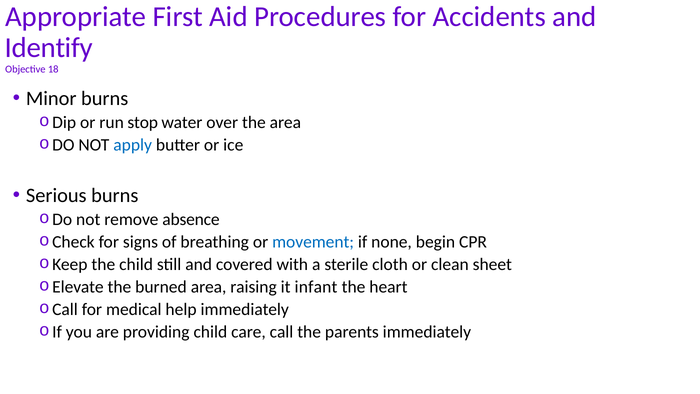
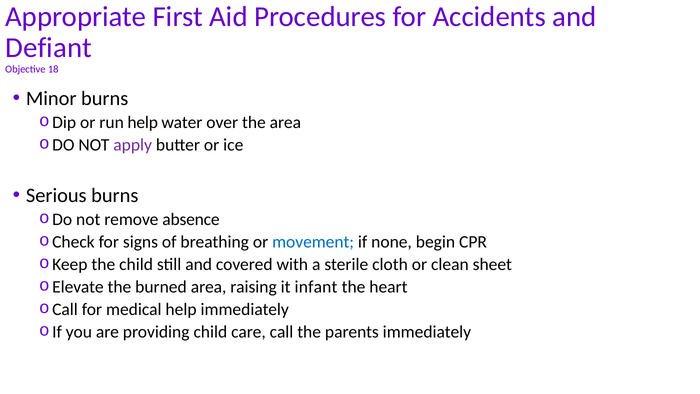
Identify: Identify -> Defiant
run stop: stop -> help
apply colour: blue -> purple
